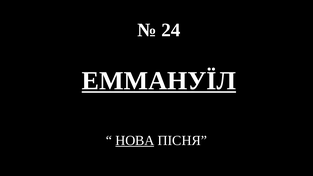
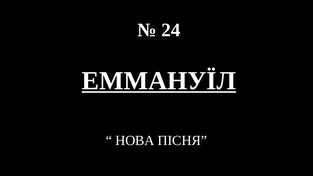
НОВА underline: present -> none
